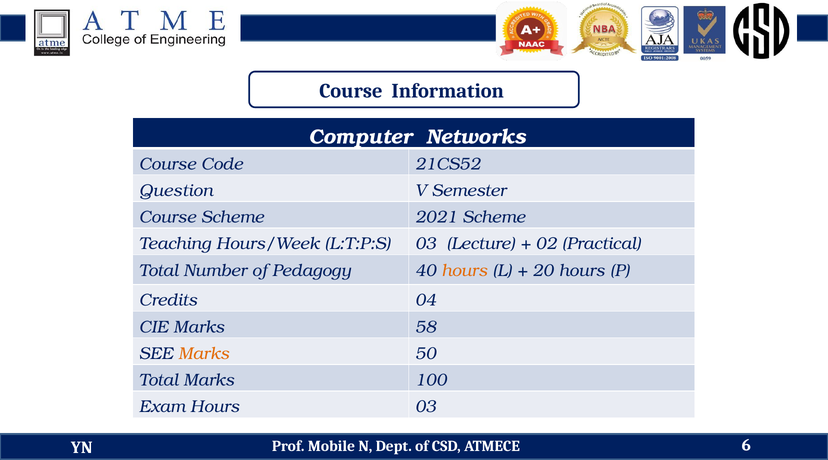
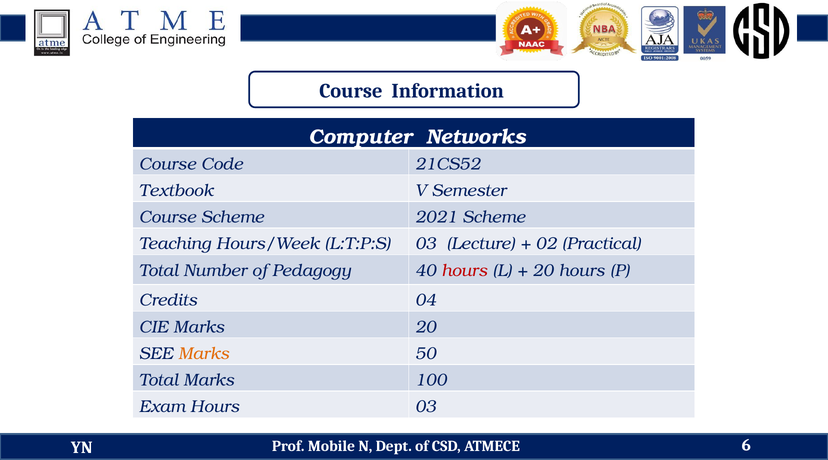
Question: Question -> Textbook
hours at (464, 271) colour: orange -> red
Marks 58: 58 -> 20
